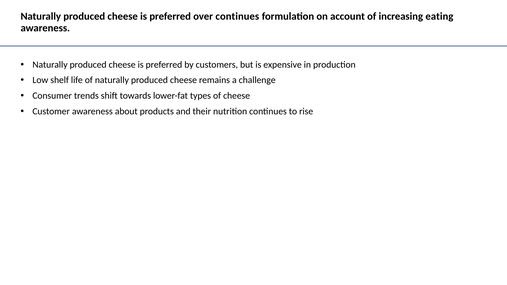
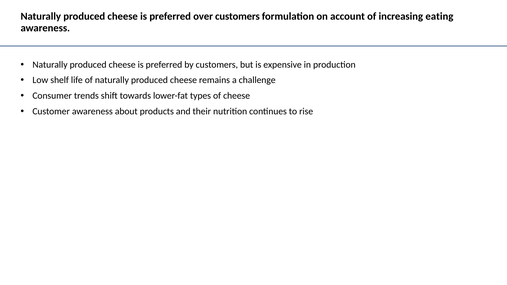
over continues: continues -> customers
